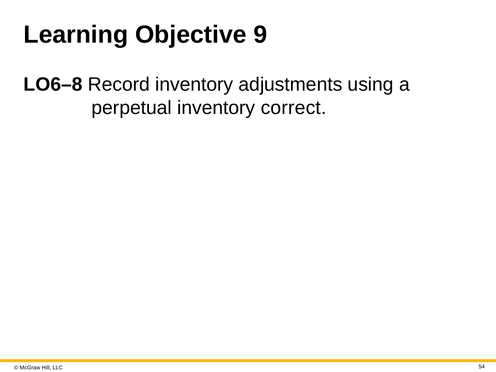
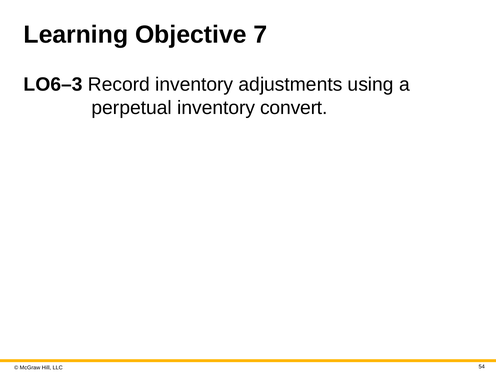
9: 9 -> 7
O6–8: O6–8 -> O6–3
correct: correct -> convert
